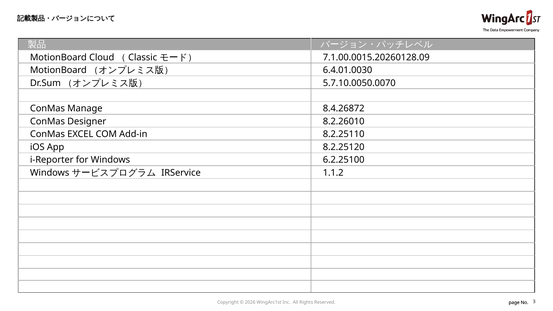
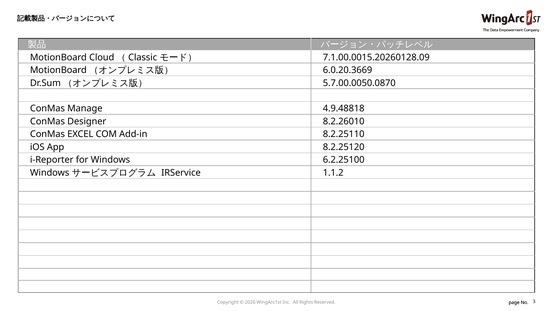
6.4.01.0030: 6.4.01.0030 -> 6.0.20.3669
5.7.10.0050.0070: 5.7.10.0050.0070 -> 5.7.00.0050.0870
8.4.26872: 8.4.26872 -> 4.9.48818
